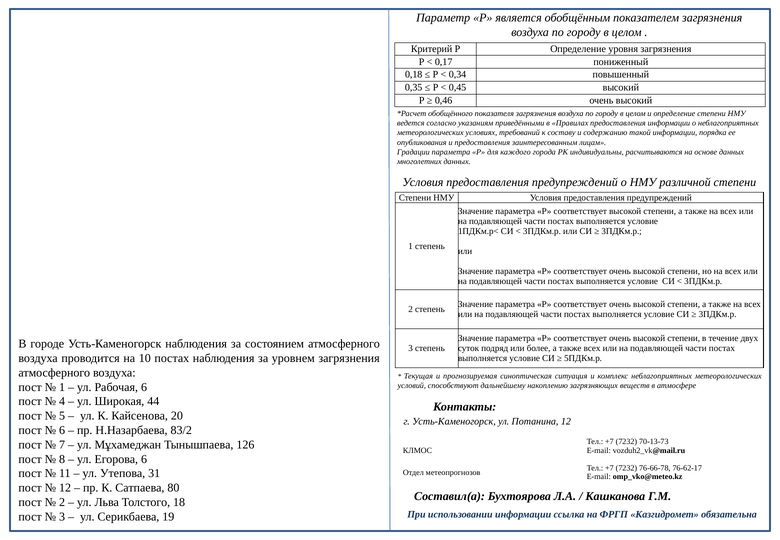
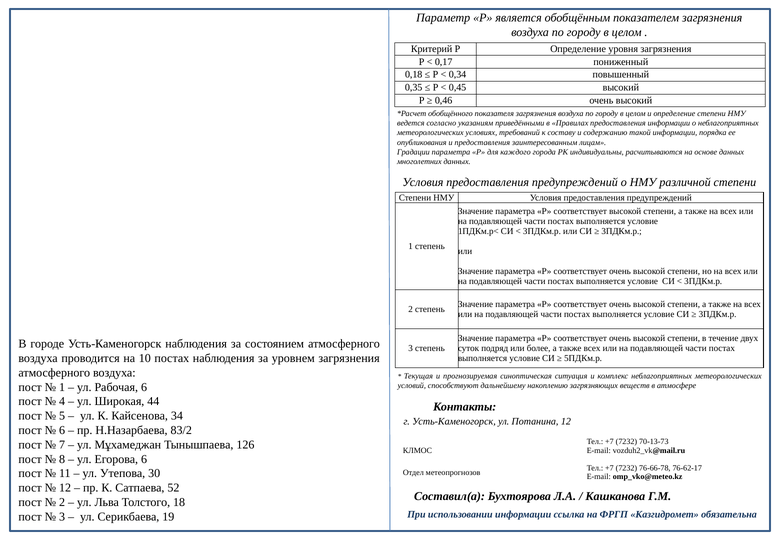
20: 20 -> 34
31: 31 -> 30
80: 80 -> 52
